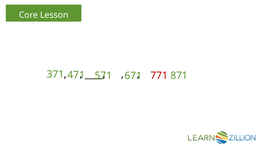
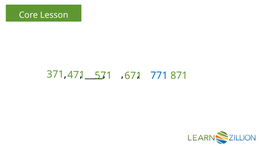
771 colour: red -> blue
